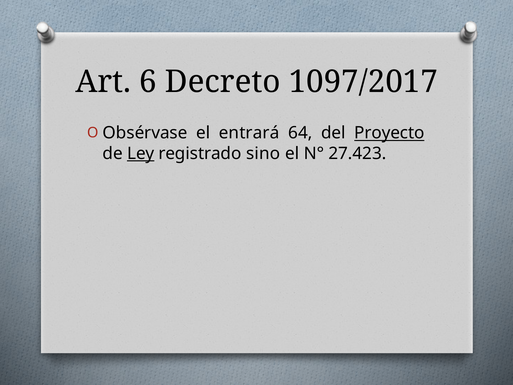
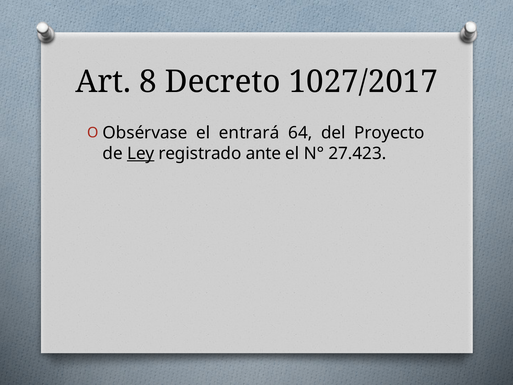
6: 6 -> 8
1097/2017: 1097/2017 -> 1027/2017
Proyecto underline: present -> none
sino: sino -> ante
